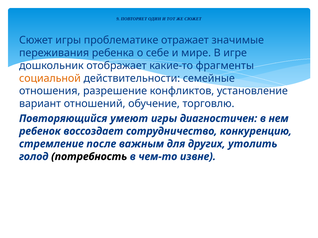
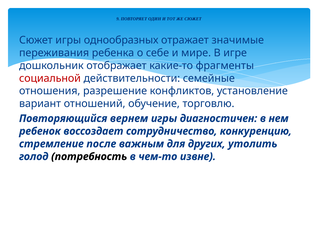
проблематике: проблематике -> однообразных
социальной colour: orange -> red
умеют: умеют -> вернем
